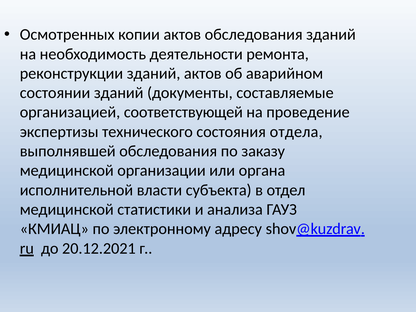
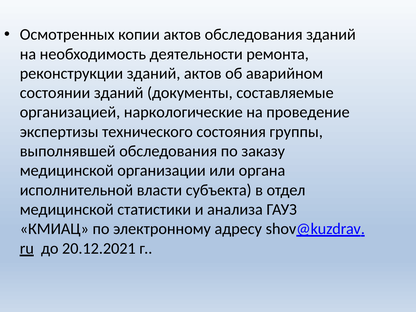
соответствующей: соответствующей -> наркологические
отдела: отдела -> группы
